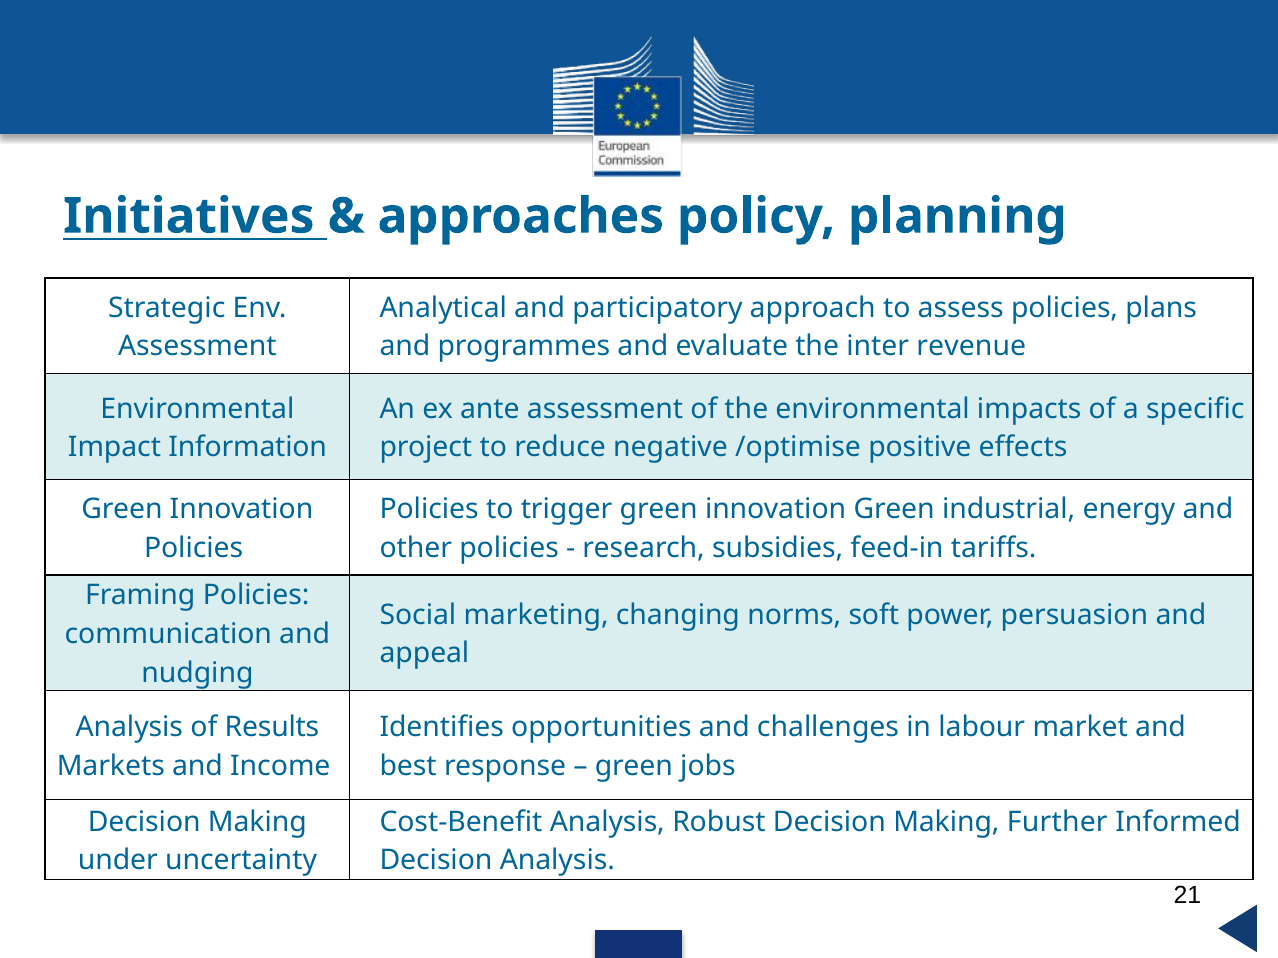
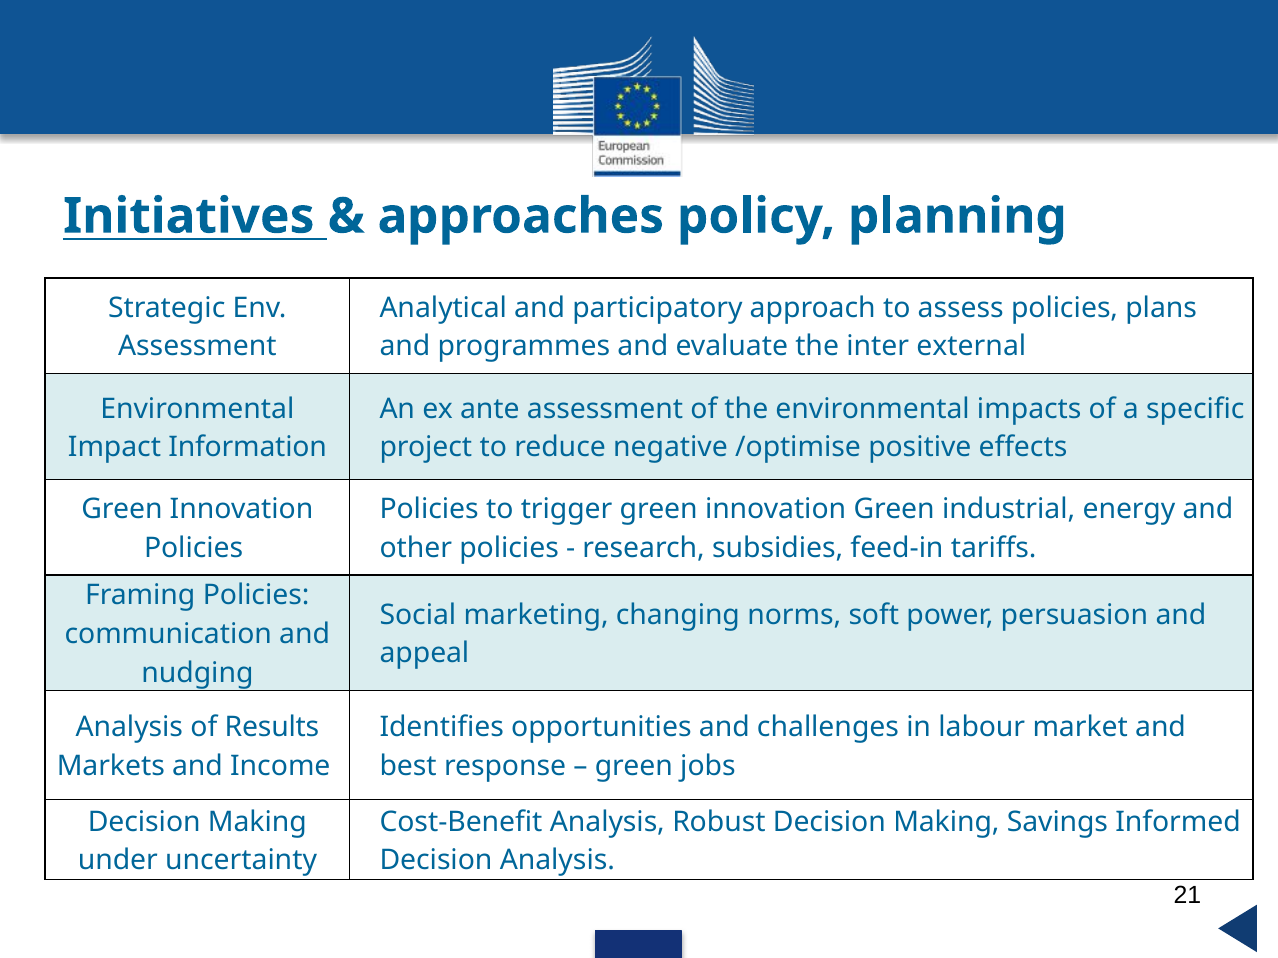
revenue: revenue -> external
Further: Further -> Savings
